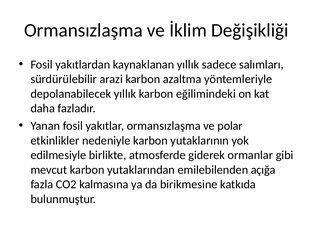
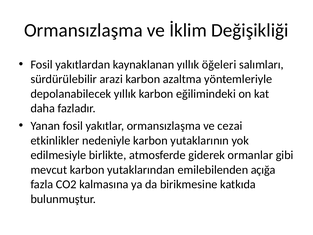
sadece: sadece -> öğeleri
polar: polar -> cezai
